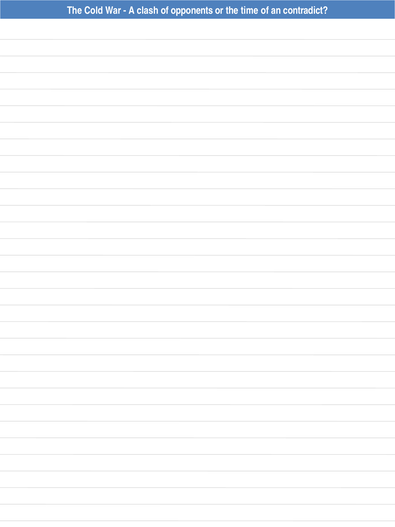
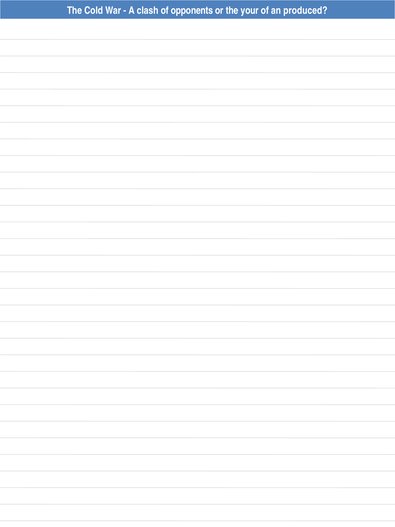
time: time -> your
contradict: contradict -> produced
